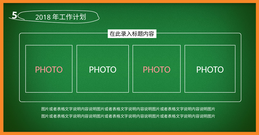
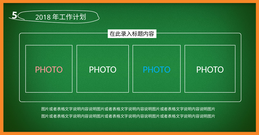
PHOTO at (157, 70) colour: pink -> light blue
